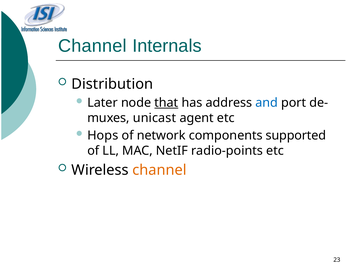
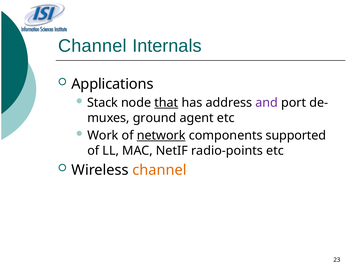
Distribution: Distribution -> Applications
Later: Later -> Stack
and colour: blue -> purple
unicast: unicast -> ground
Hops: Hops -> Work
network underline: none -> present
